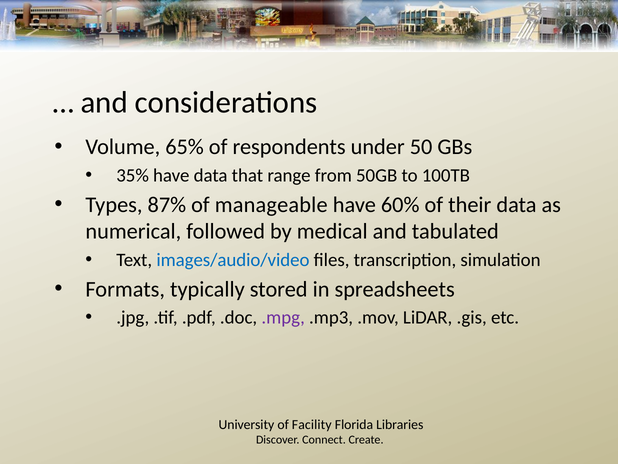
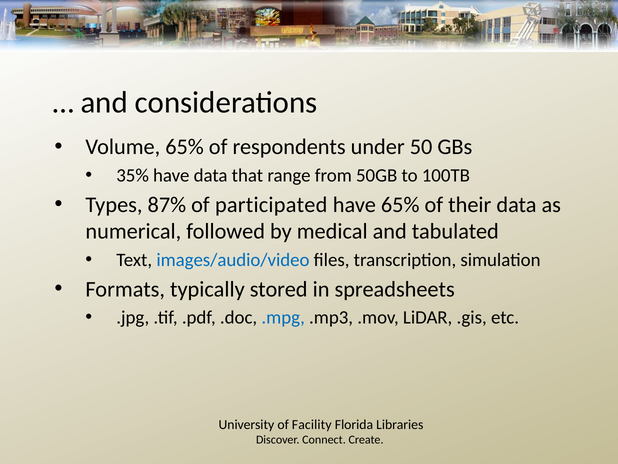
manageable: manageable -> participated
have 60%: 60% -> 65%
.mpg colour: purple -> blue
